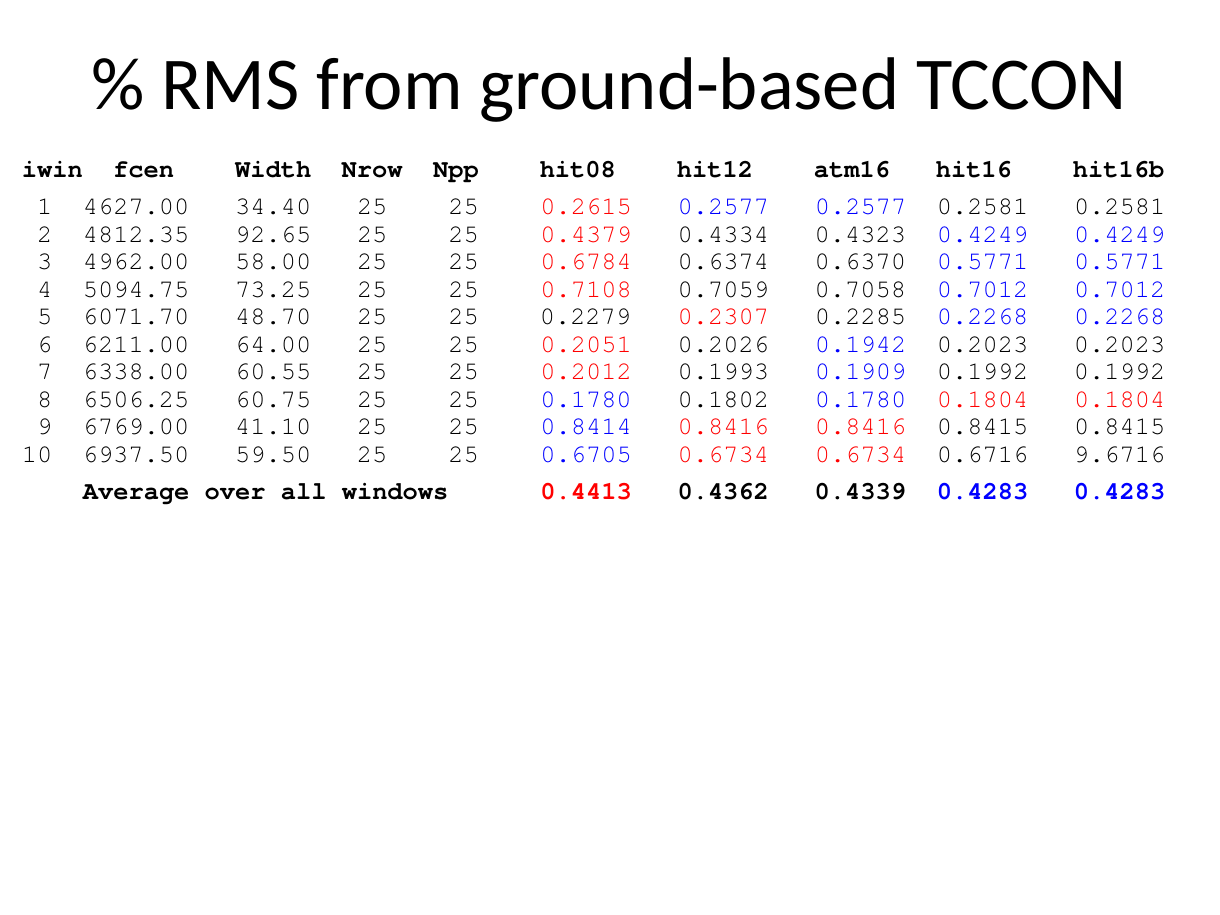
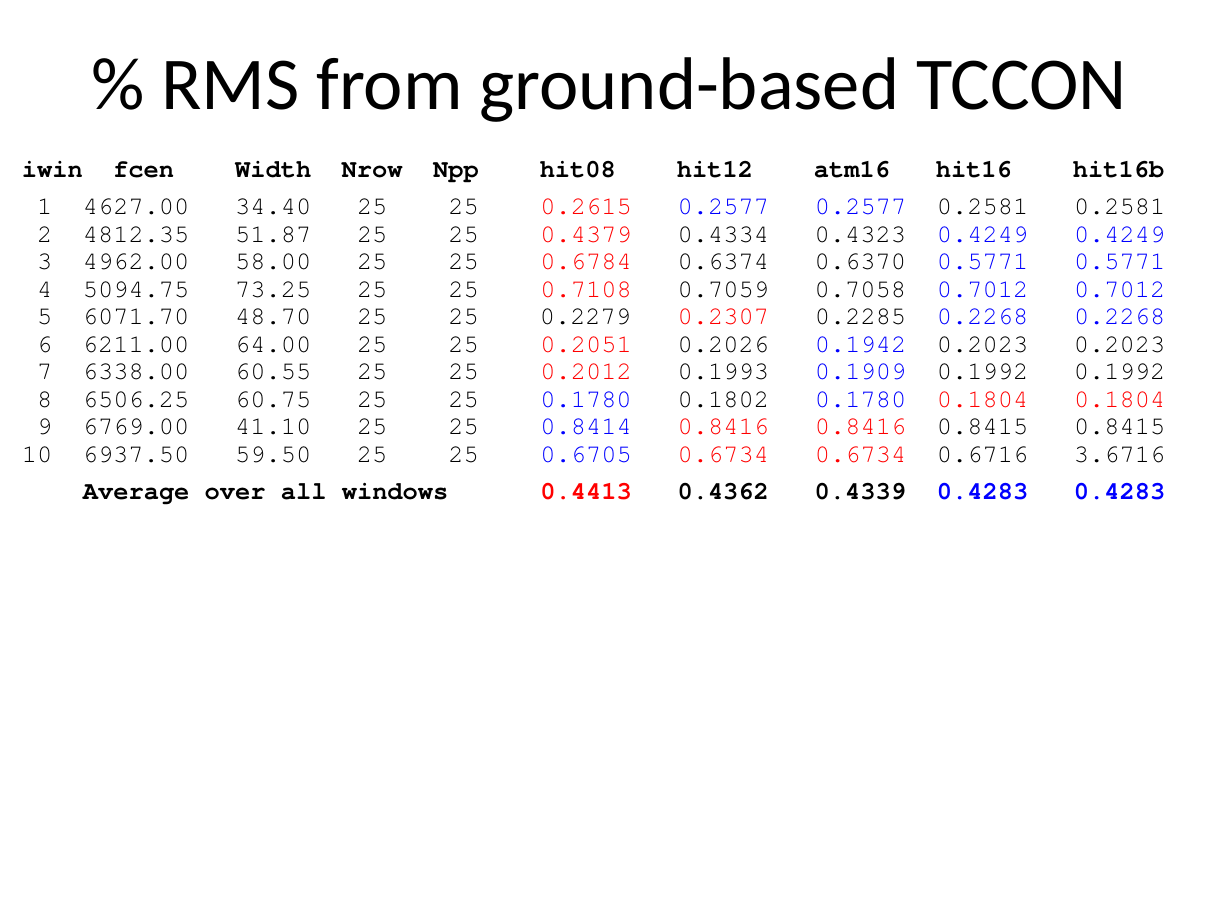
92.65: 92.65 -> 51.87
9.6716: 9.6716 -> 3.6716
